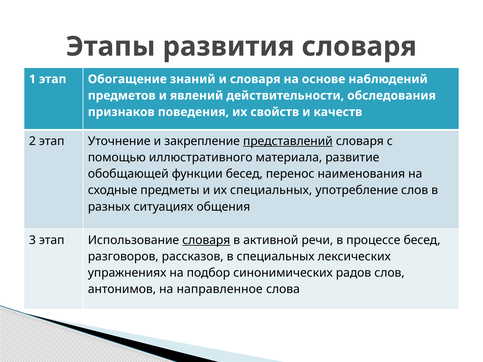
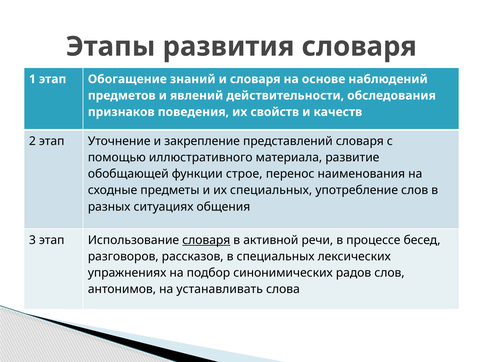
представлений underline: present -> none
функции бесед: бесед -> строе
направленное: направленное -> устанавливать
